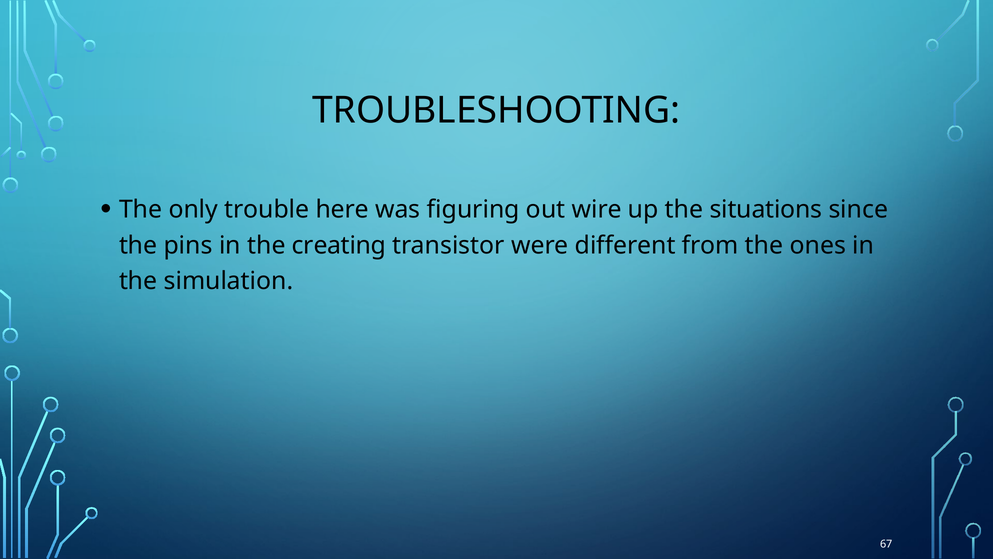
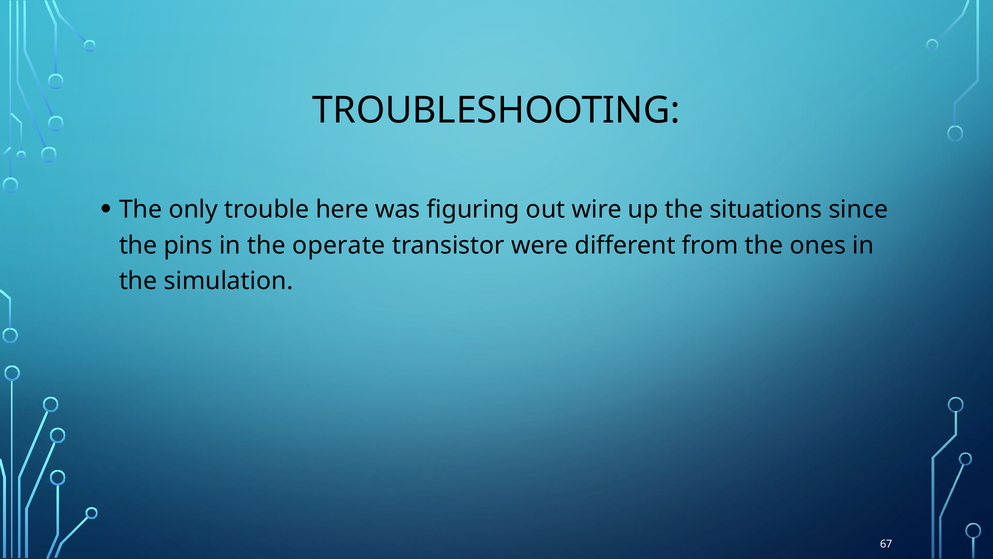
creating: creating -> operate
